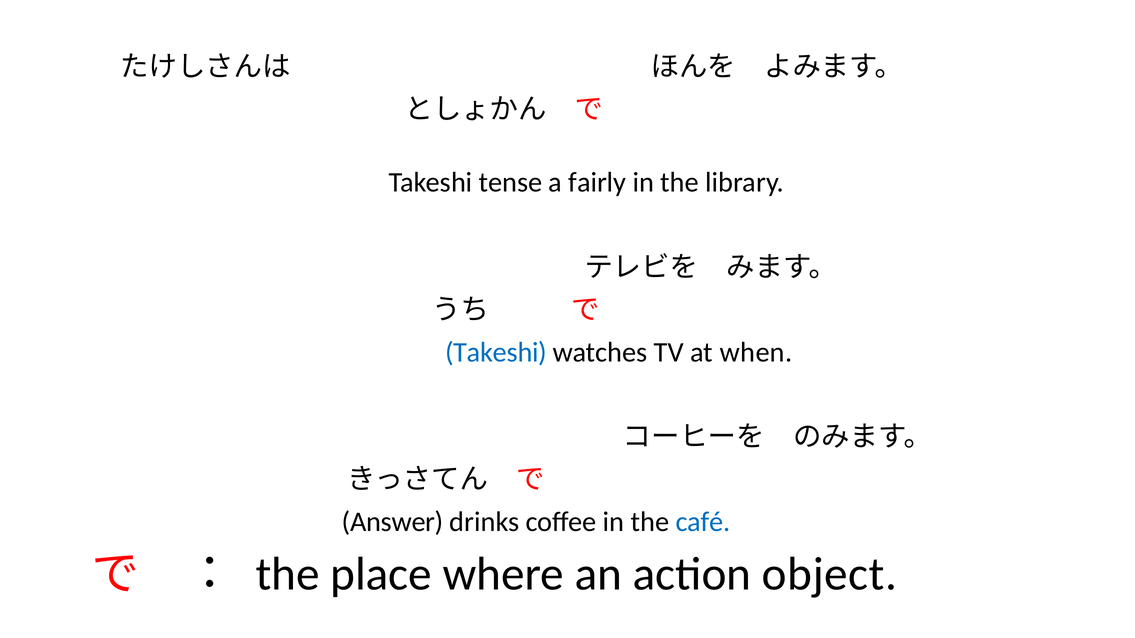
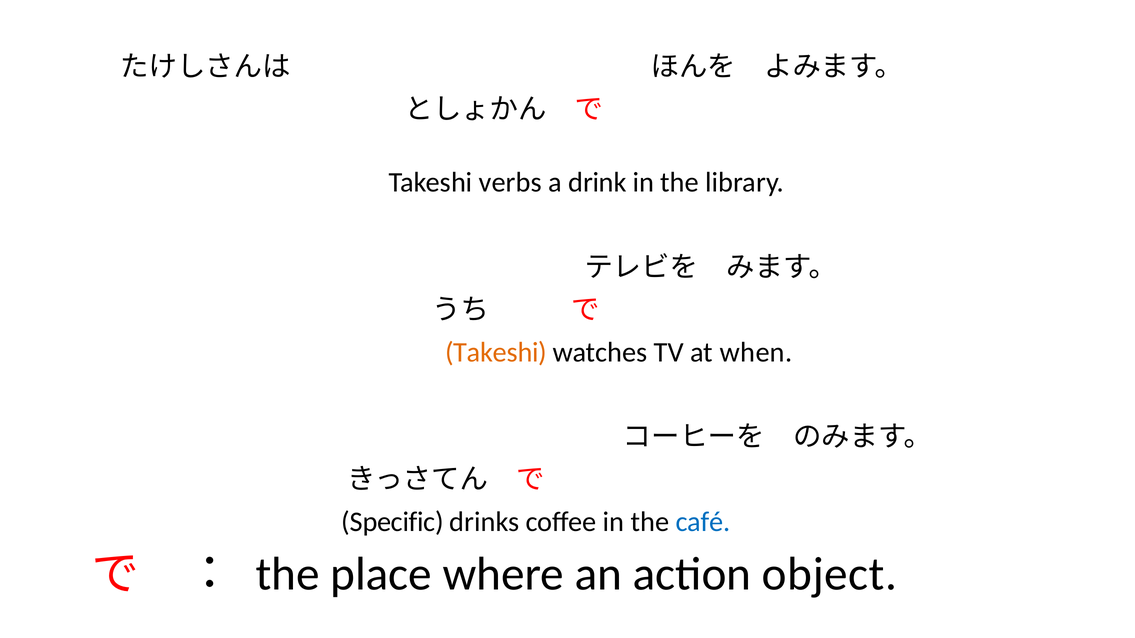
tense: tense -> verbs
fairly: fairly -> drink
Takeshi at (496, 352) colour: blue -> orange
Answer: Answer -> Specific
